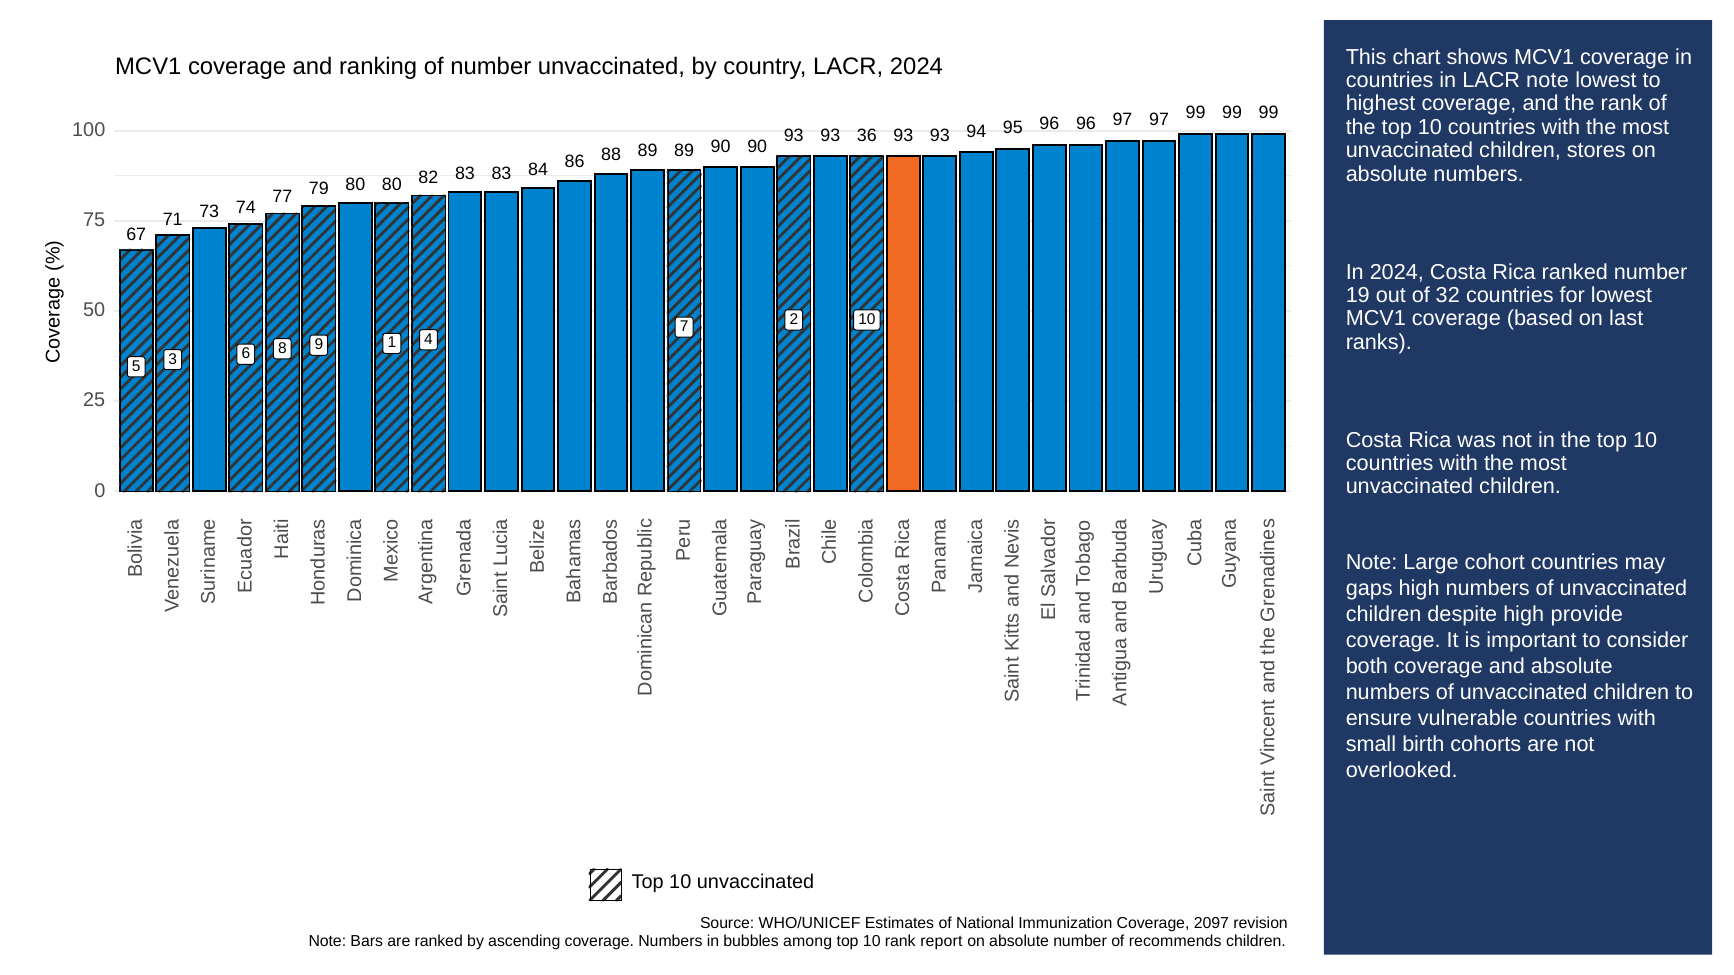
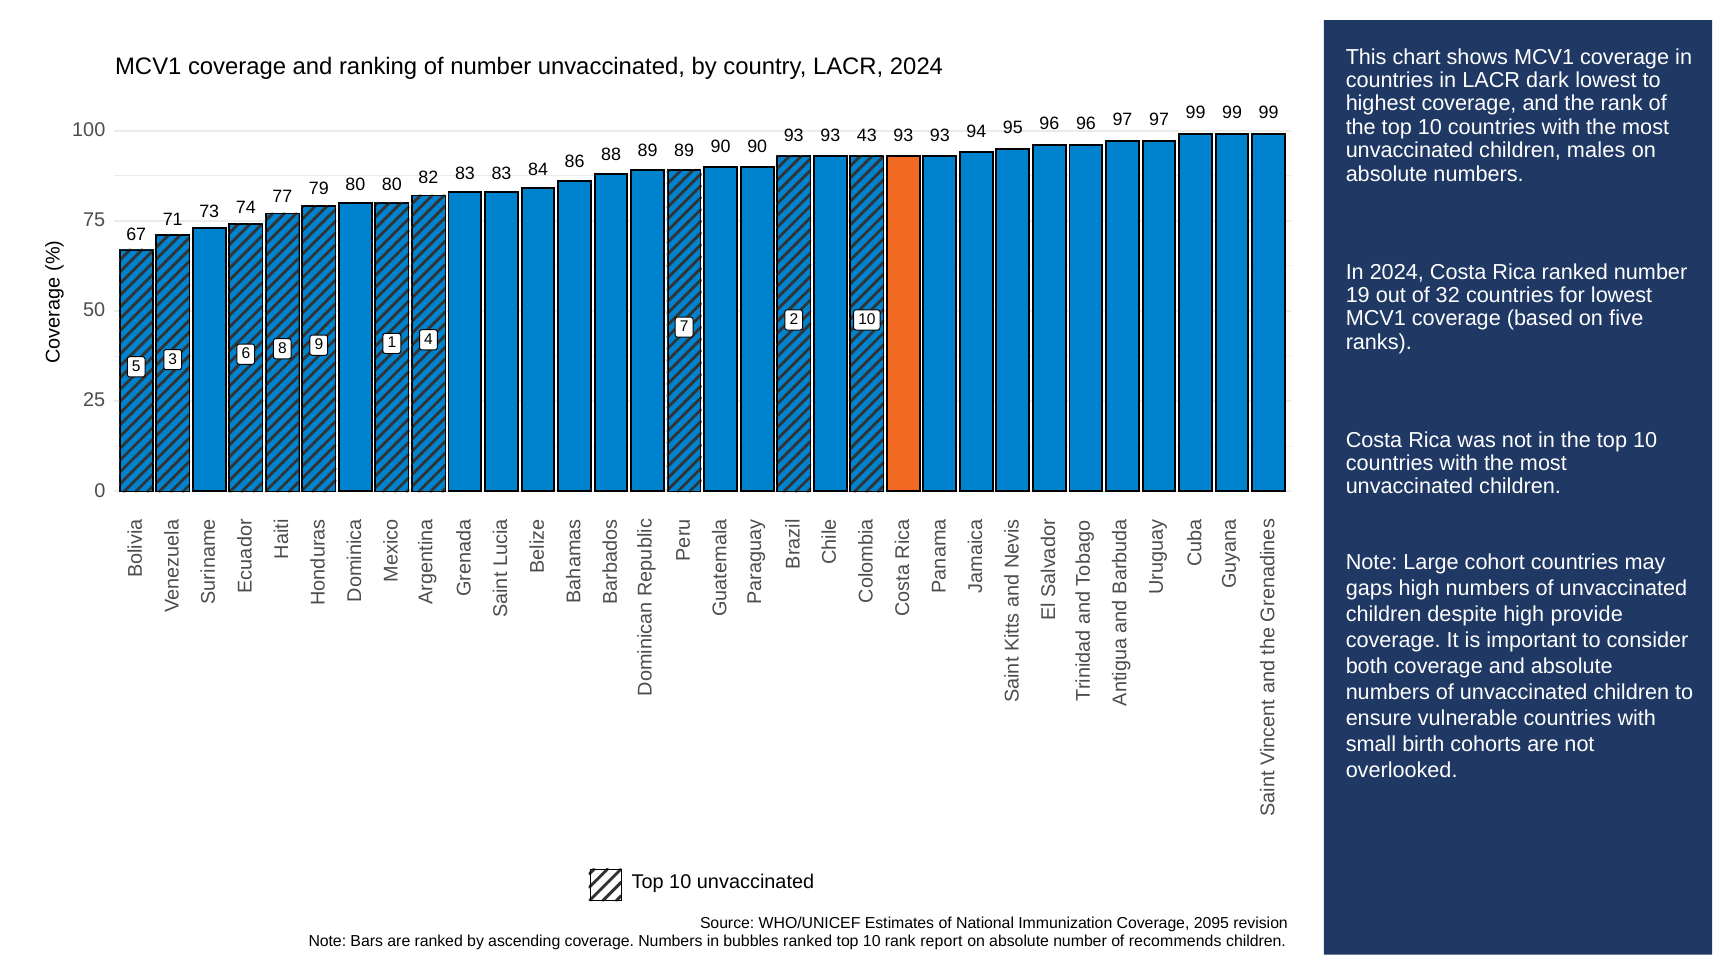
LACR note: note -> dark
36: 36 -> 43
stores: stores -> males
last: last -> five
2097: 2097 -> 2095
bubbles among: among -> ranked
